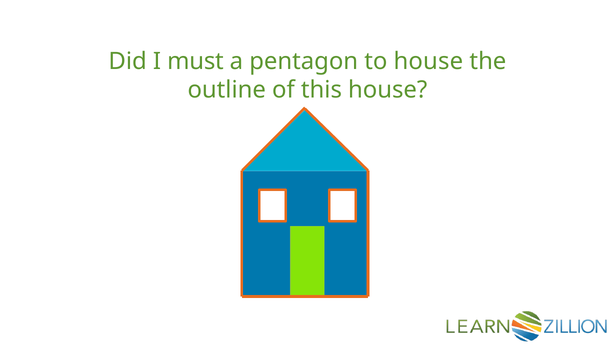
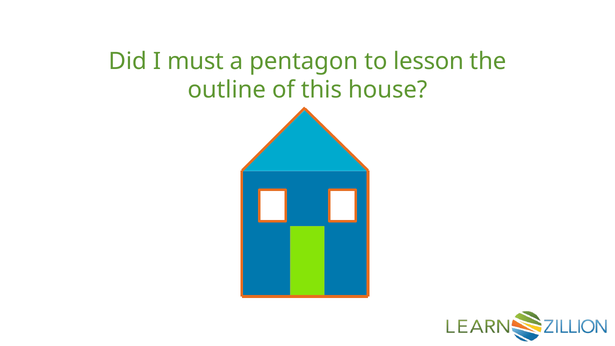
to house: house -> lesson
